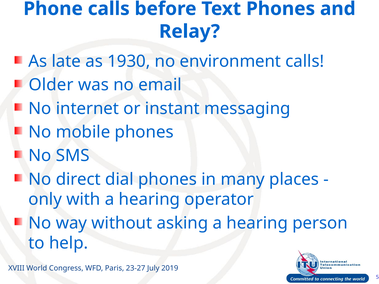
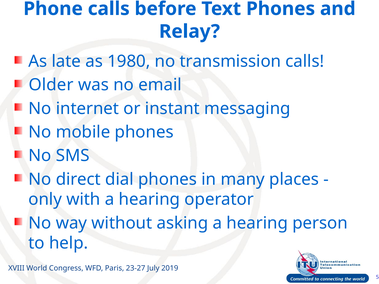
1930: 1930 -> 1980
environment: environment -> transmission
